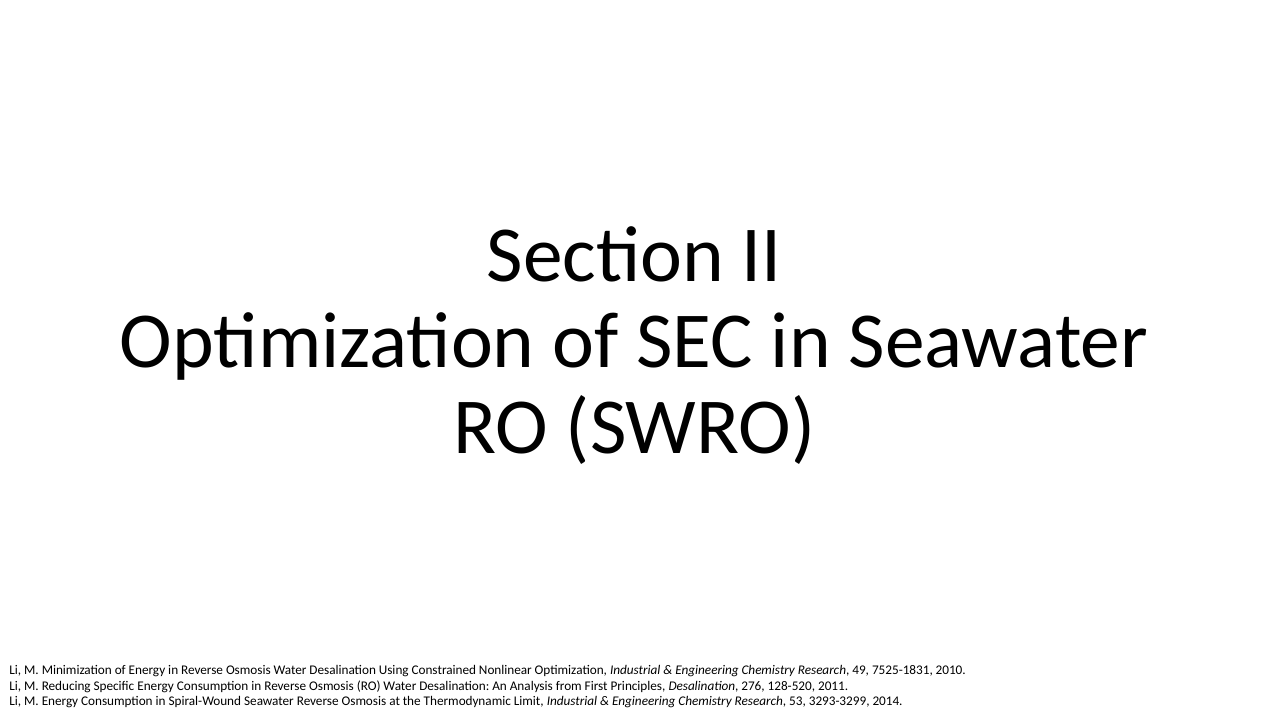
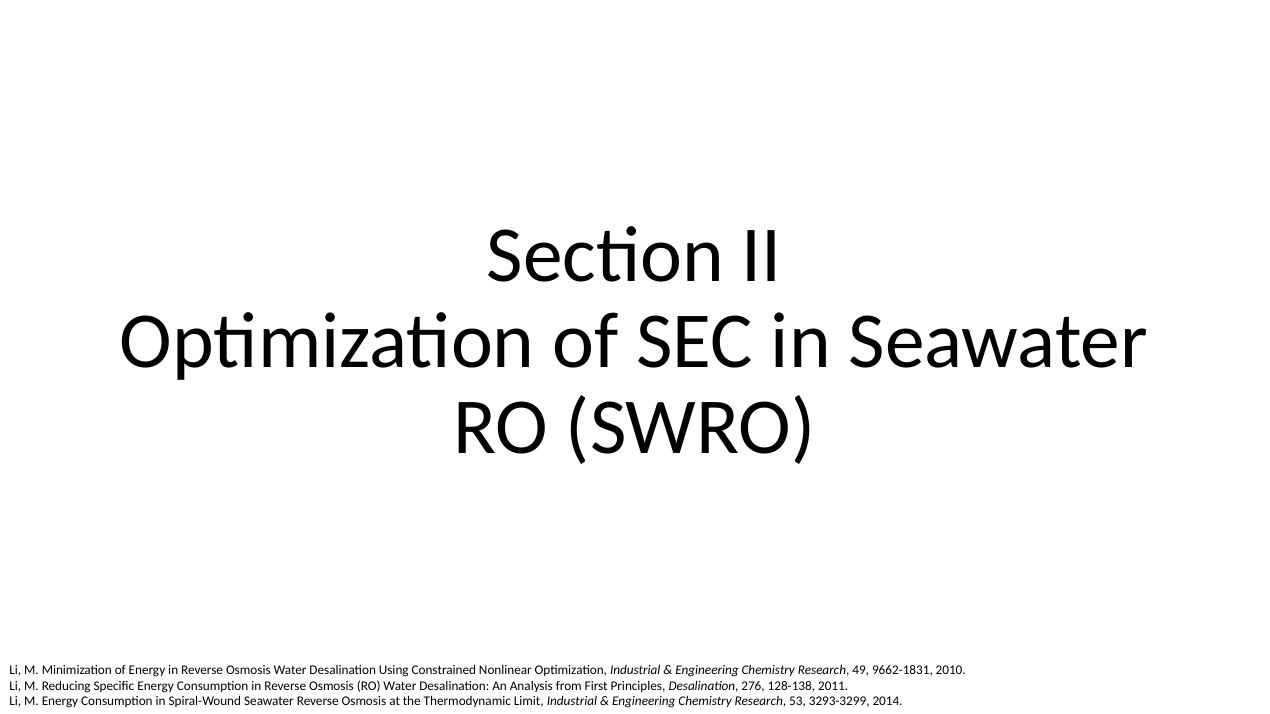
7525-1831: 7525-1831 -> 9662-1831
128-520: 128-520 -> 128-138
